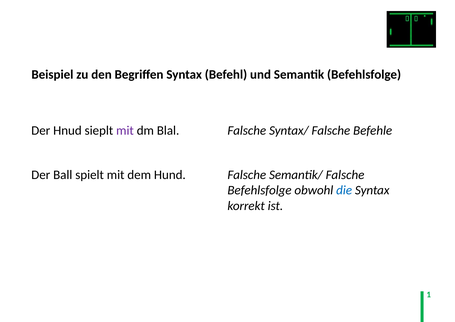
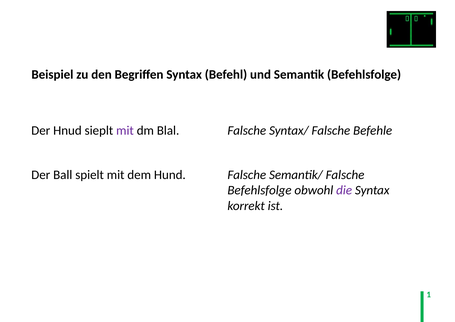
die colour: blue -> purple
